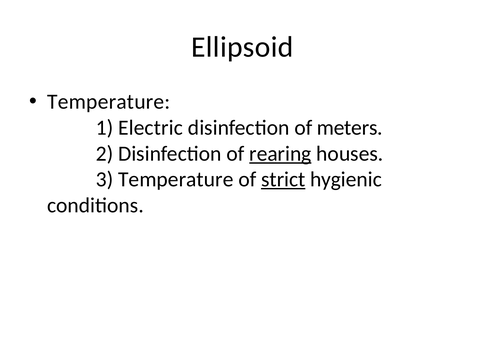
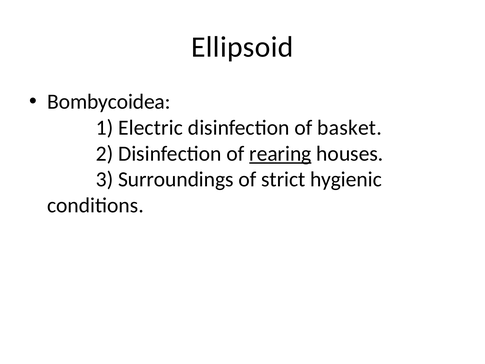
Temperature at (109, 102): Temperature -> Bombycoidea
meters: meters -> basket
3 Temperature: Temperature -> Surroundings
strict underline: present -> none
